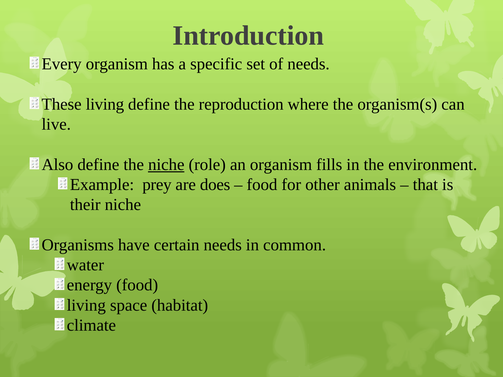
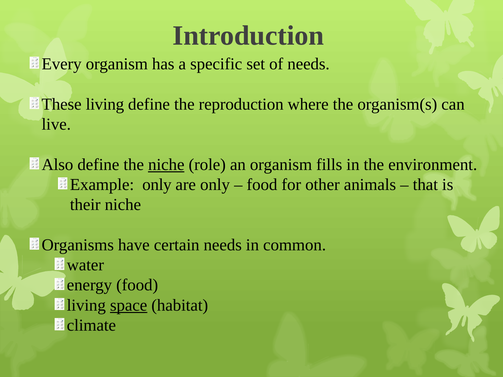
Example prey: prey -> only
are does: does -> only
space underline: none -> present
